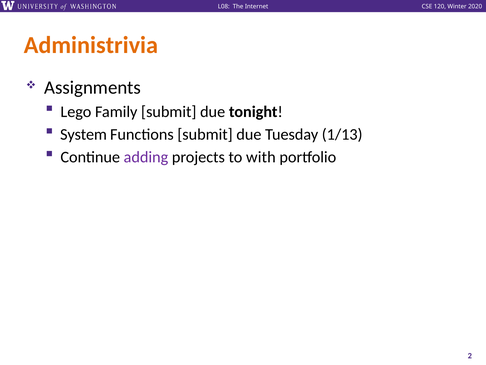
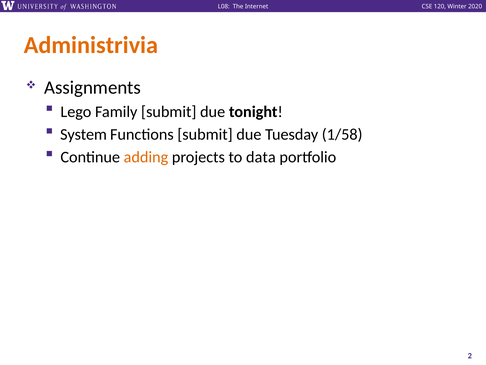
1/13: 1/13 -> 1/58
adding colour: purple -> orange
with: with -> data
